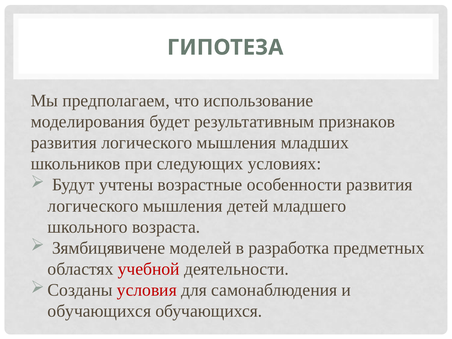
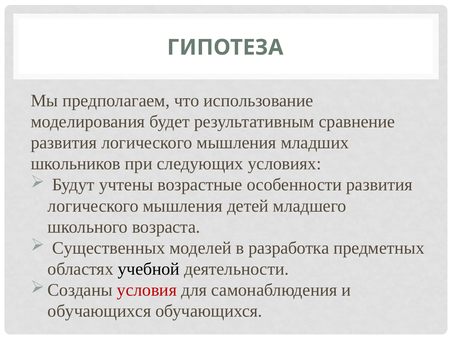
признаков: признаков -> сравнение
Зямбицявичене: Зямбицявичене -> Существенных
учебной colour: red -> black
